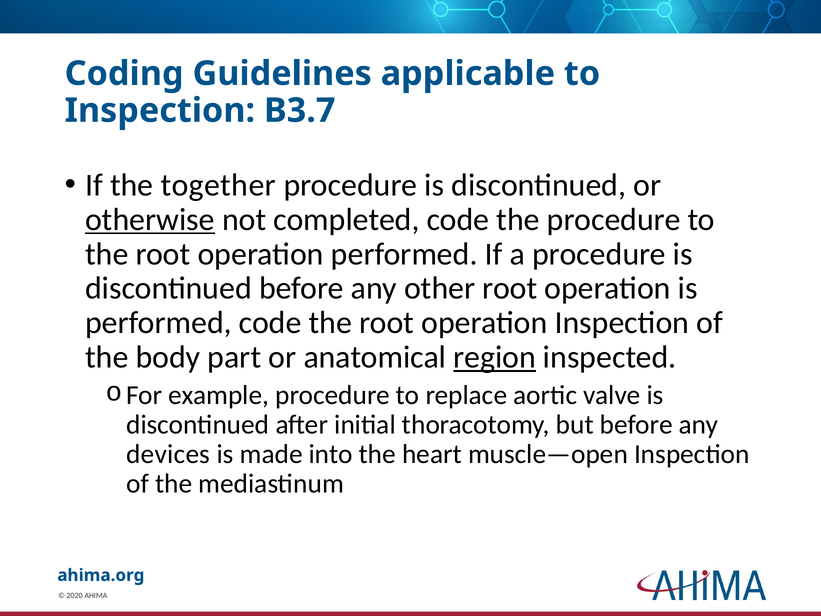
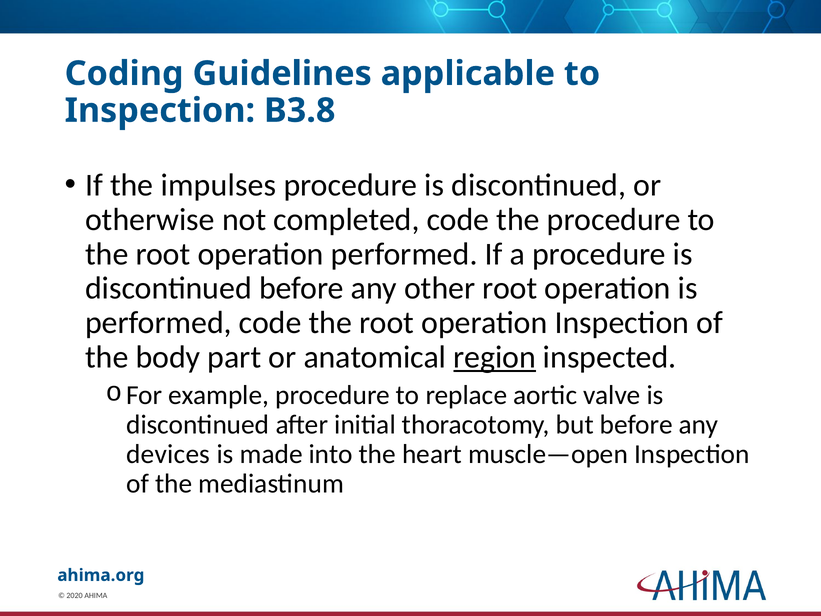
B3.7: B3.7 -> B3.8
together: together -> impulses
otherwise underline: present -> none
